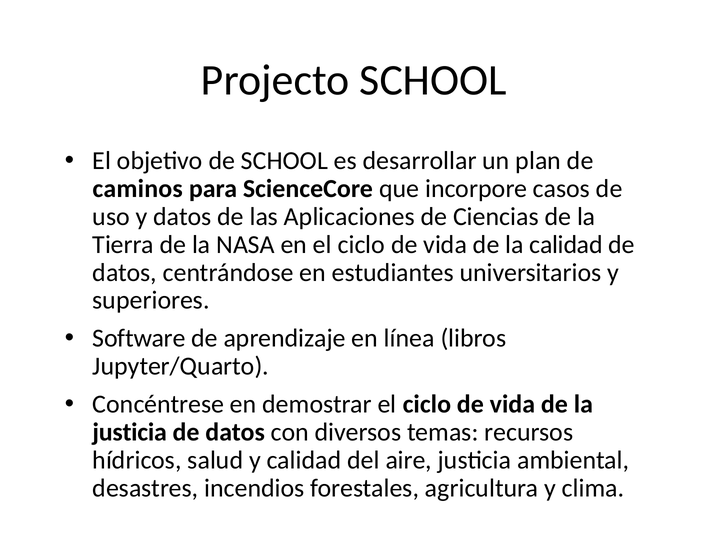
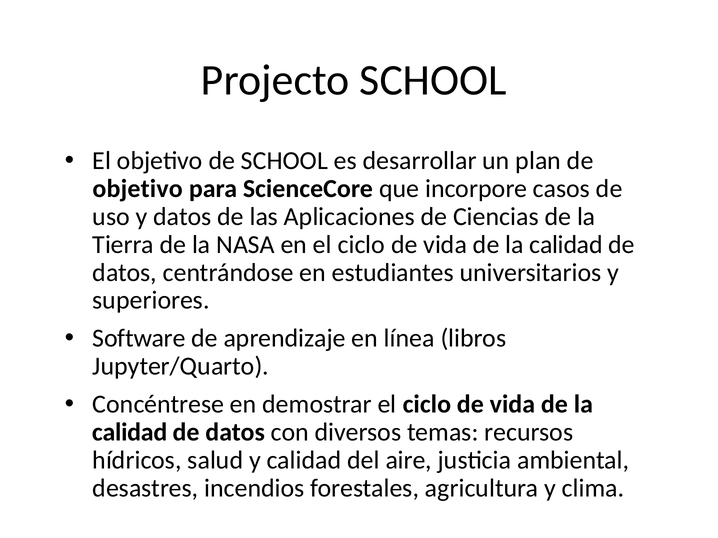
caminos at (138, 189): caminos -> objetivo
justicia at (130, 433): justicia -> calidad
